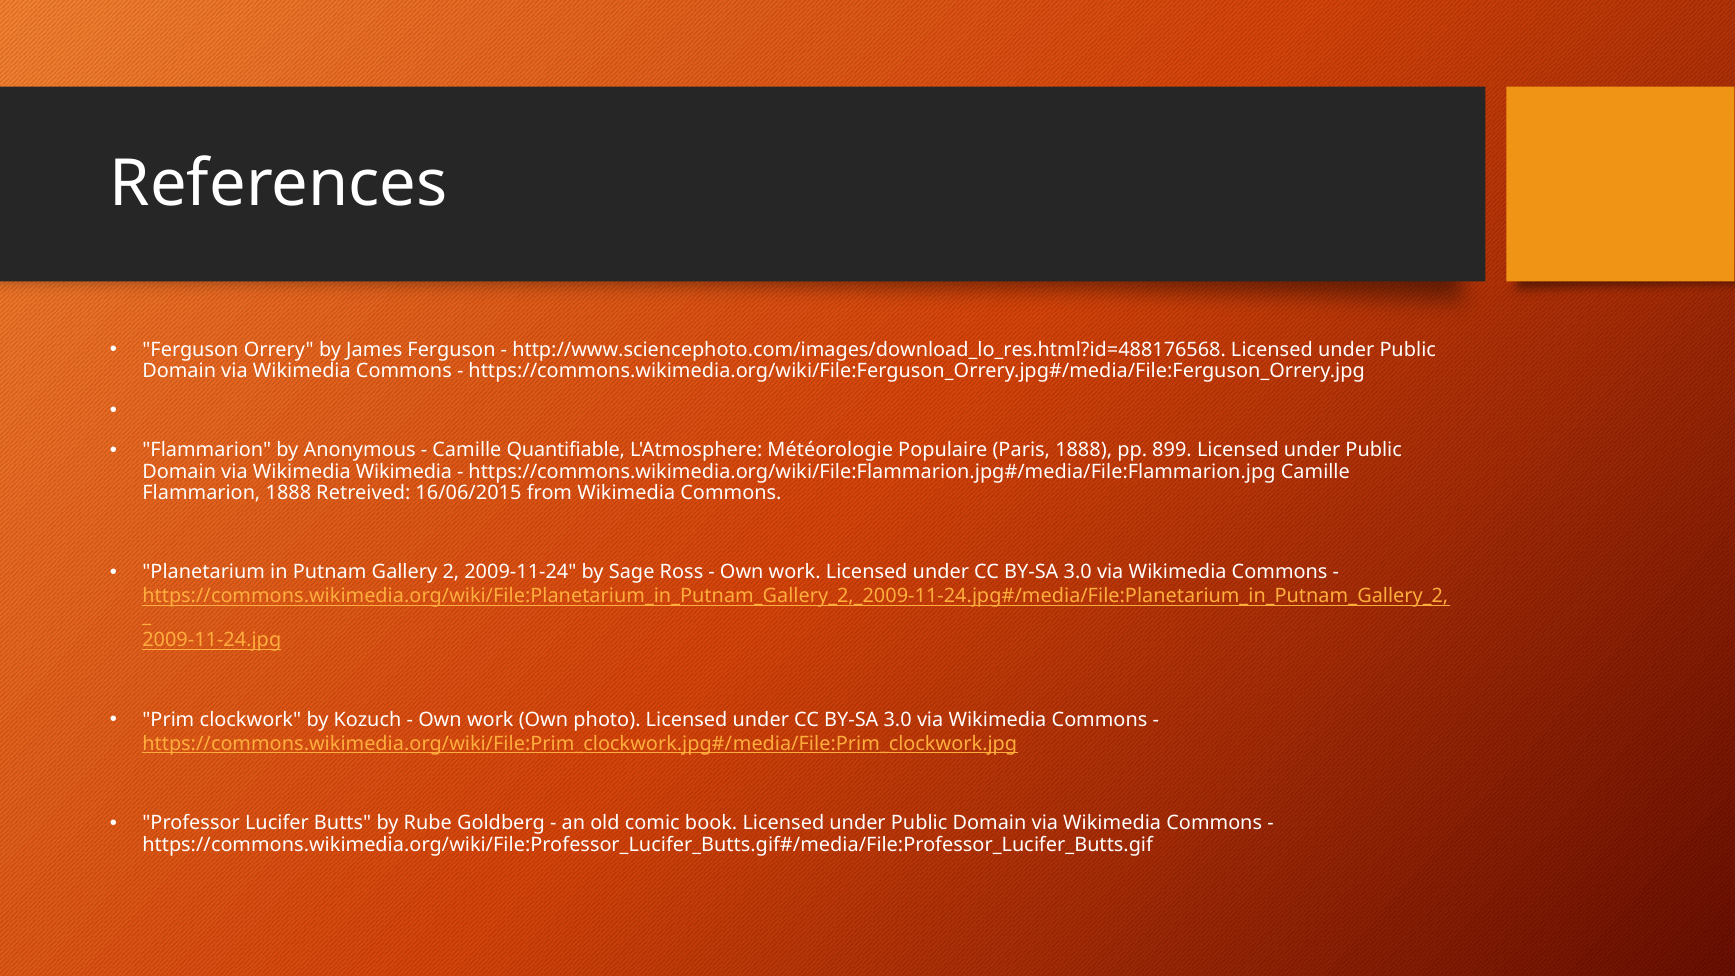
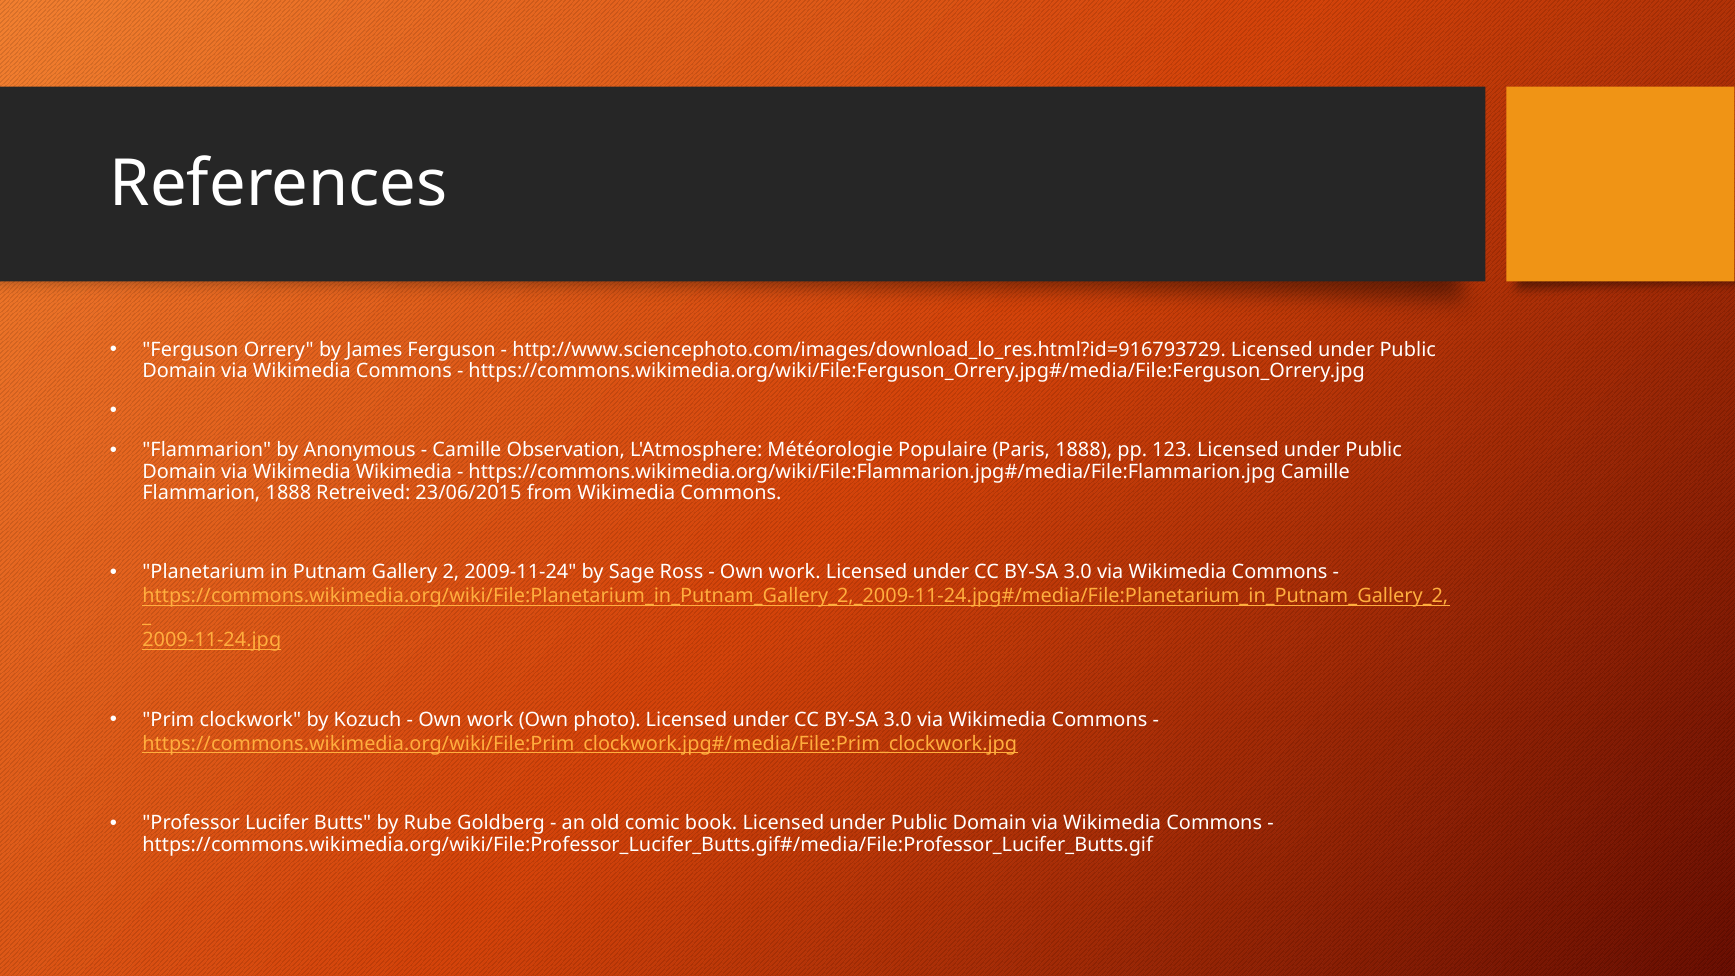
http://www.sciencephoto.com/images/download_lo_res.html?id=488176568: http://www.sciencephoto.com/images/download_lo_res.html?id=488176568 -> http://www.sciencephoto.com/images/download_lo_res.html?id=916793729
Quantifiable: Quantifiable -> Observation
899: 899 -> 123
16/06/2015: 16/06/2015 -> 23/06/2015
